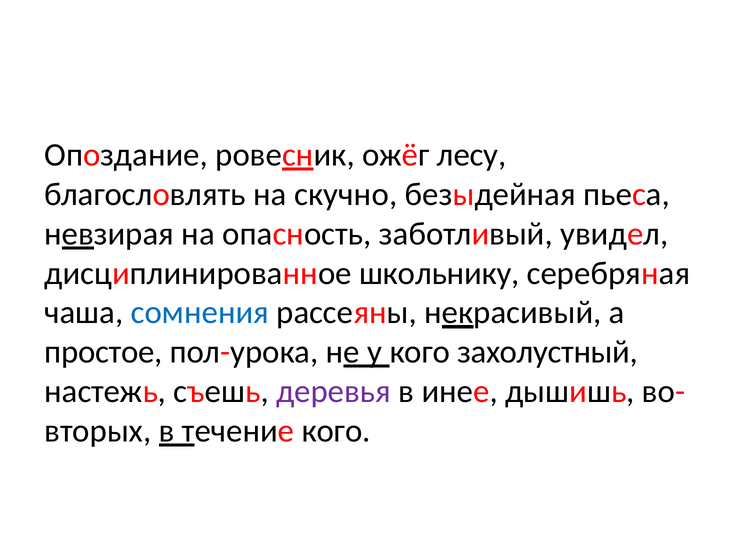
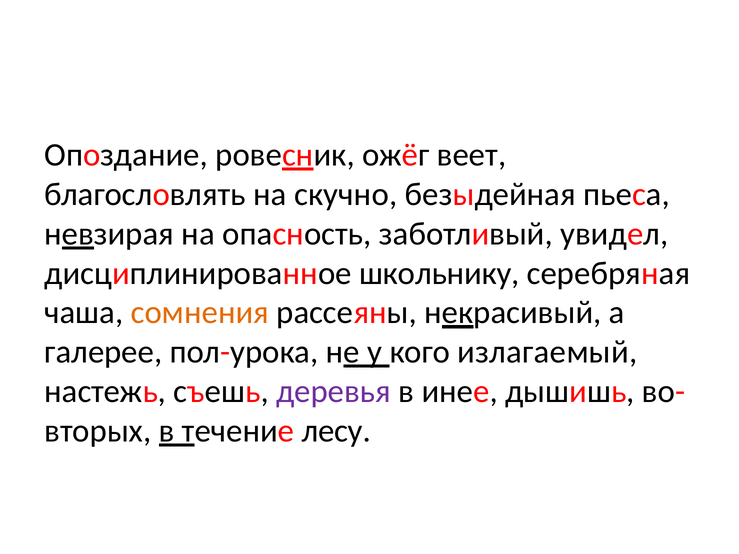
лесу: лесу -> веет
сомнения colour: blue -> orange
простое: простое -> галерее
захолустный: захолустный -> излагаемый
течение кого: кого -> лесу
